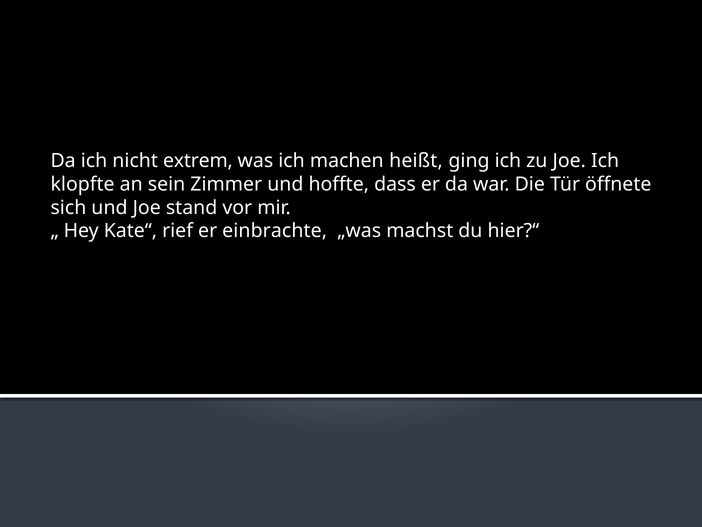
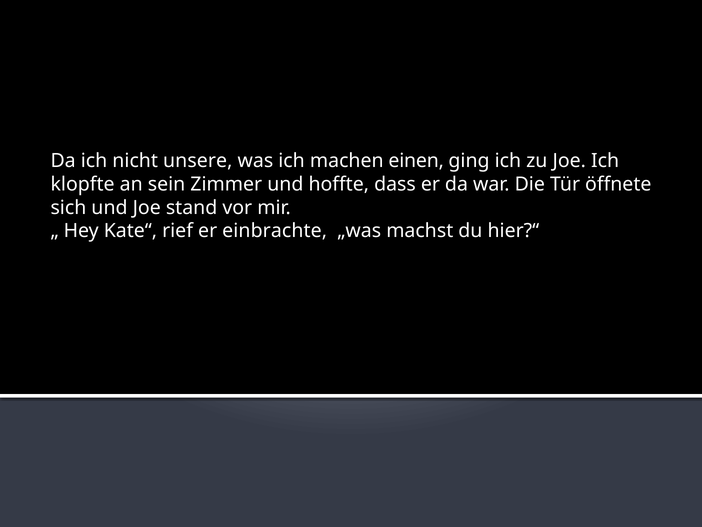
extrem: extrem -> unsere
heißt: heißt -> einen
